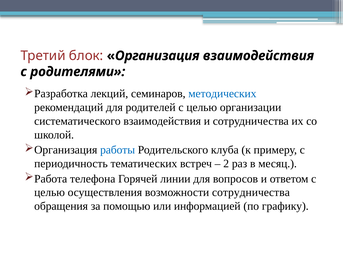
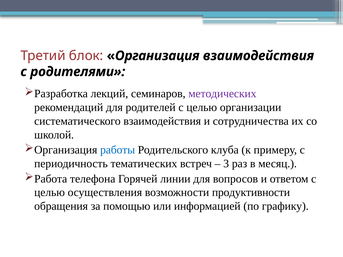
методических colour: blue -> purple
2: 2 -> 3
возможности сотрудничества: сотрудничества -> продуктивности
